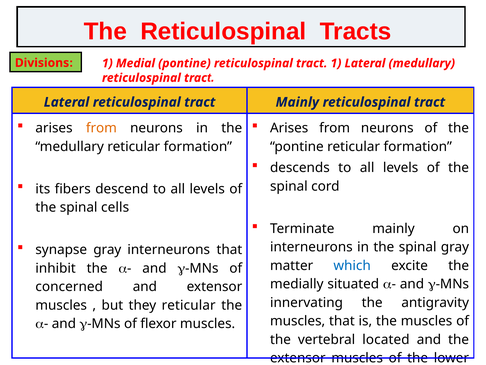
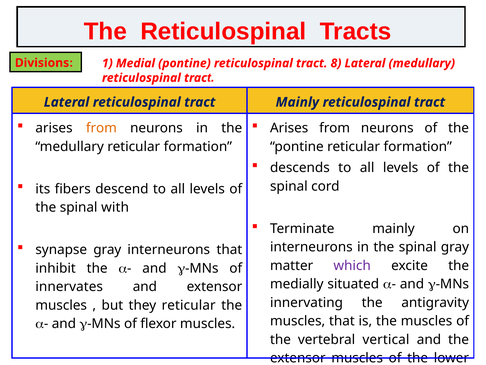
tract 1: 1 -> 8
cells: cells -> with
which colour: blue -> purple
concerned: concerned -> innervates
located: located -> vertical
